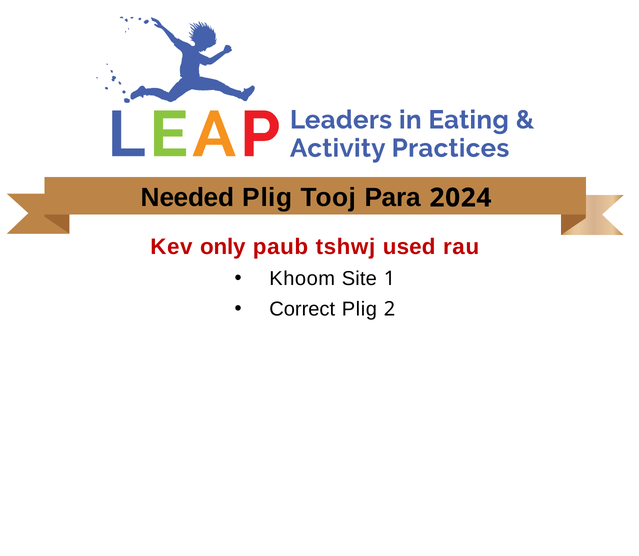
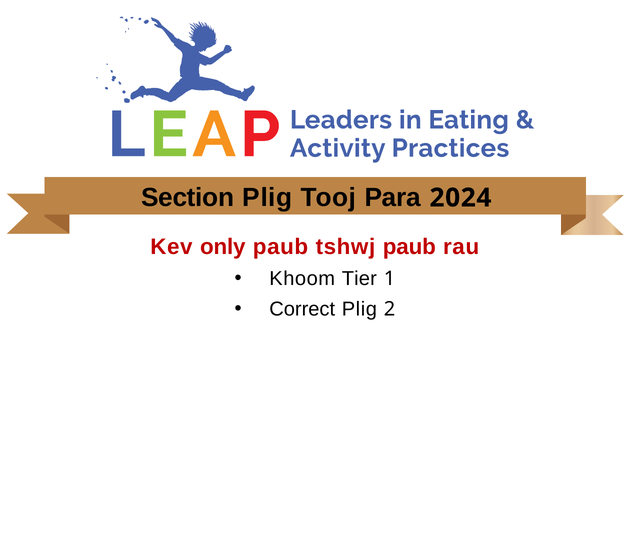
Needed: Needed -> Section
tshwj used: used -> paub
Site: Site -> Tier
